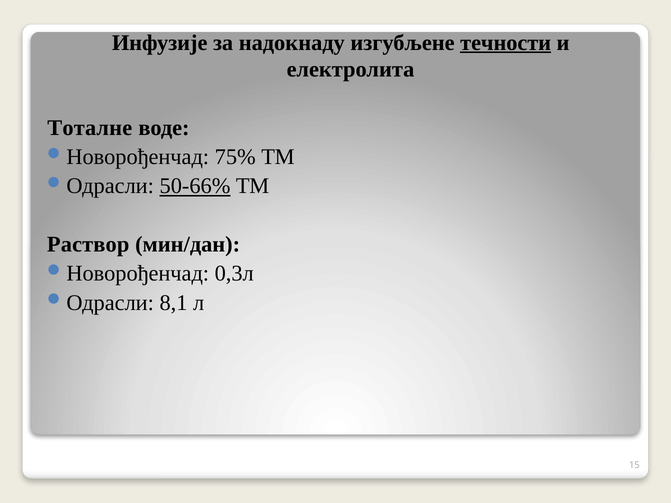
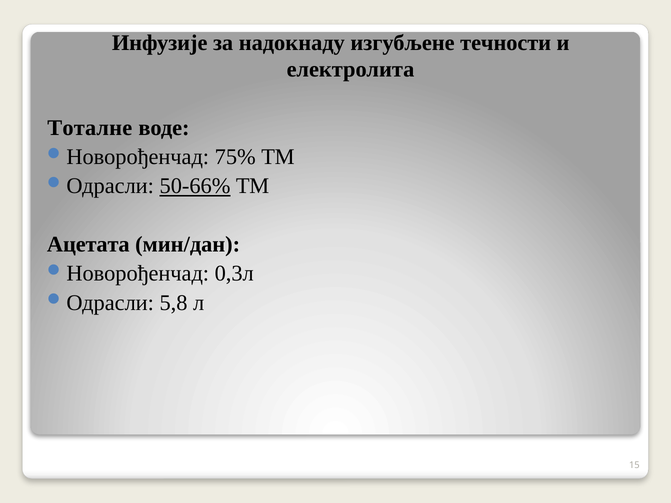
течности underline: present -> none
Раствор: Раствор -> Ацетата
8,1: 8,1 -> 5,8
